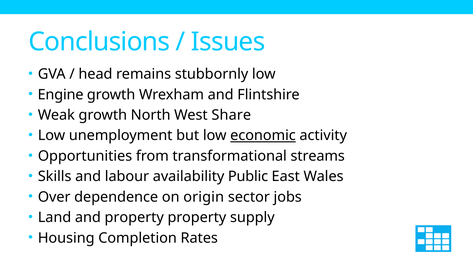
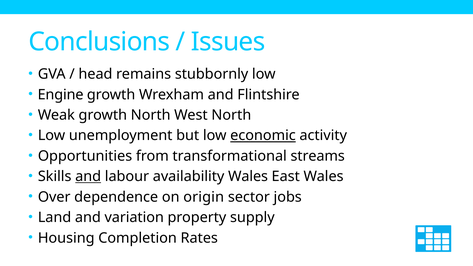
West Share: Share -> North
and at (88, 177) underline: none -> present
availability Public: Public -> Wales
and property: property -> variation
